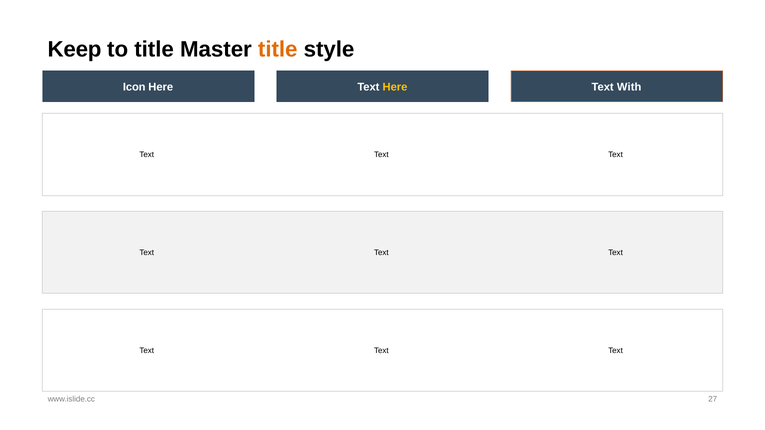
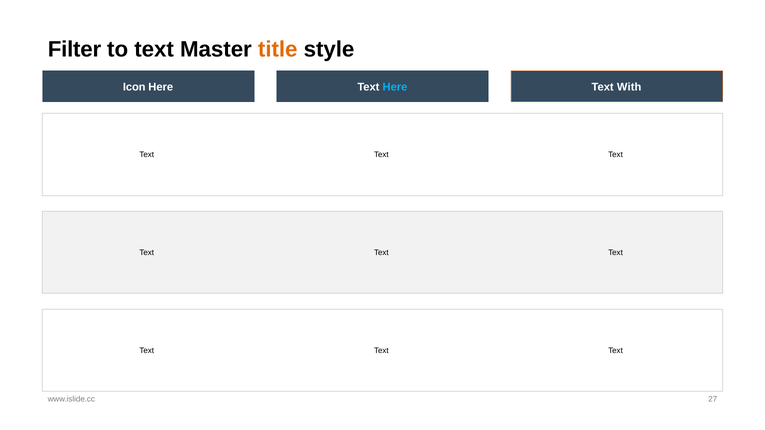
Keep: Keep -> Filter
to title: title -> text
Here at (395, 87) colour: yellow -> light blue
